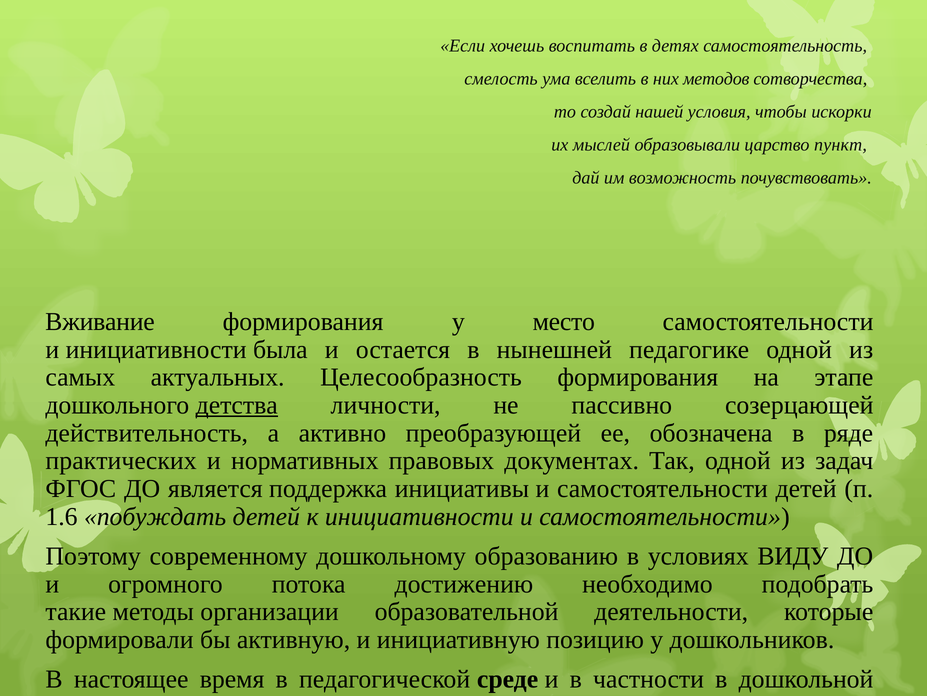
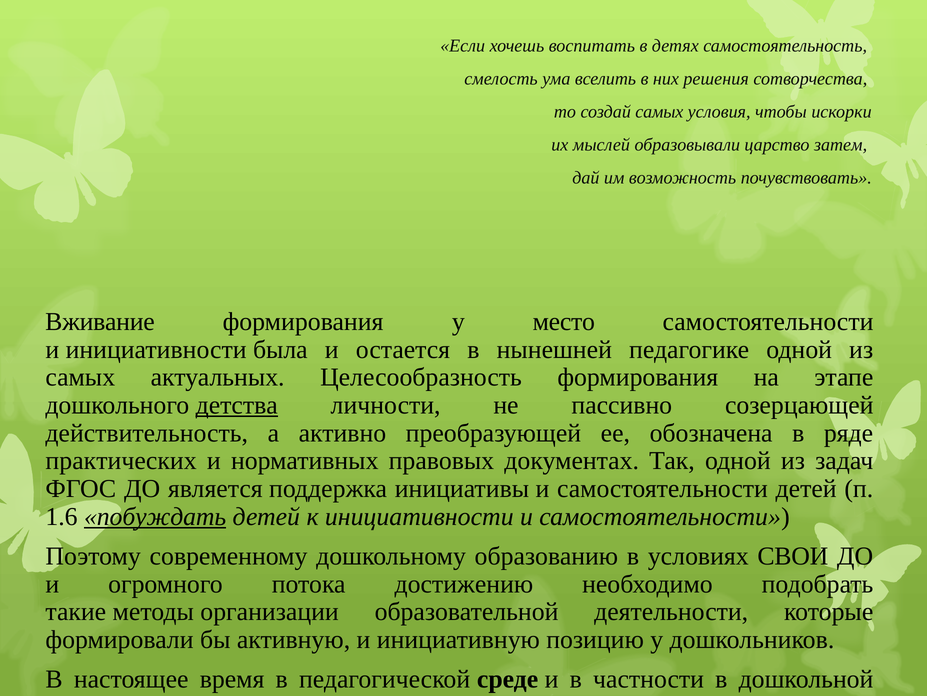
методов: методов -> решения
создай нашей: нашей -> самых
пункт: пункт -> затем
побуждать underline: none -> present
ВИДУ: ВИДУ -> СВОИ
